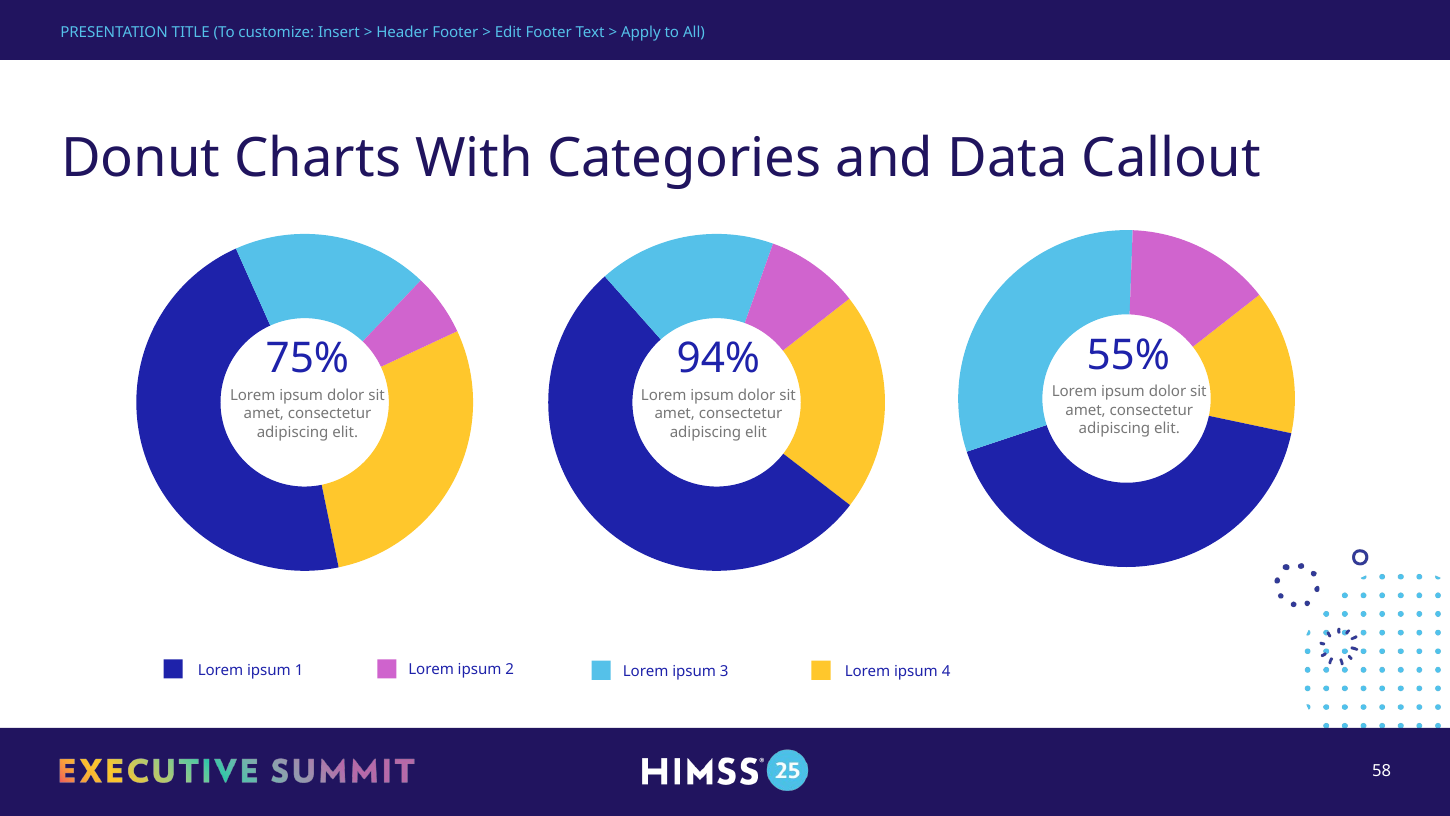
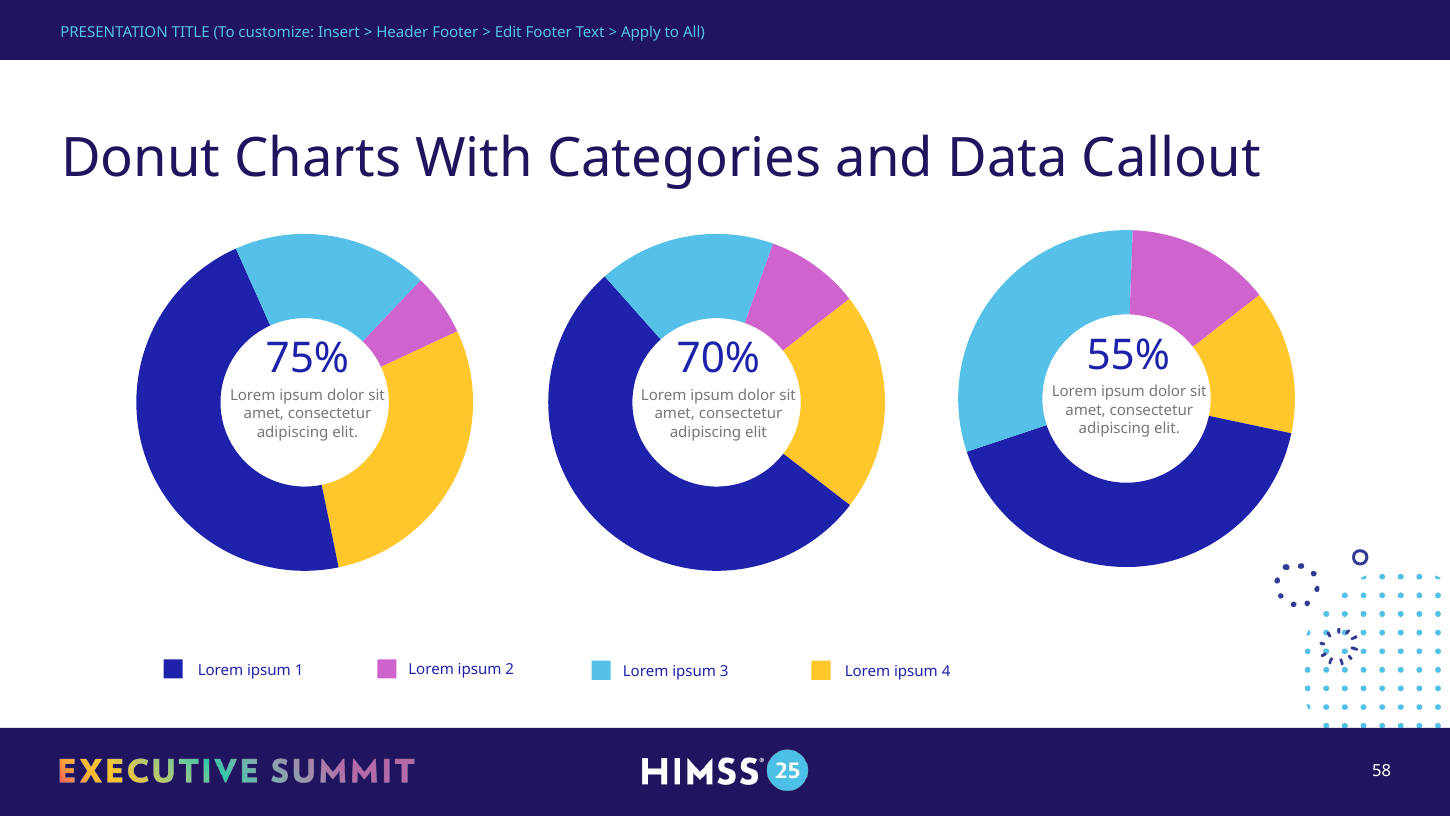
94%: 94% -> 70%
